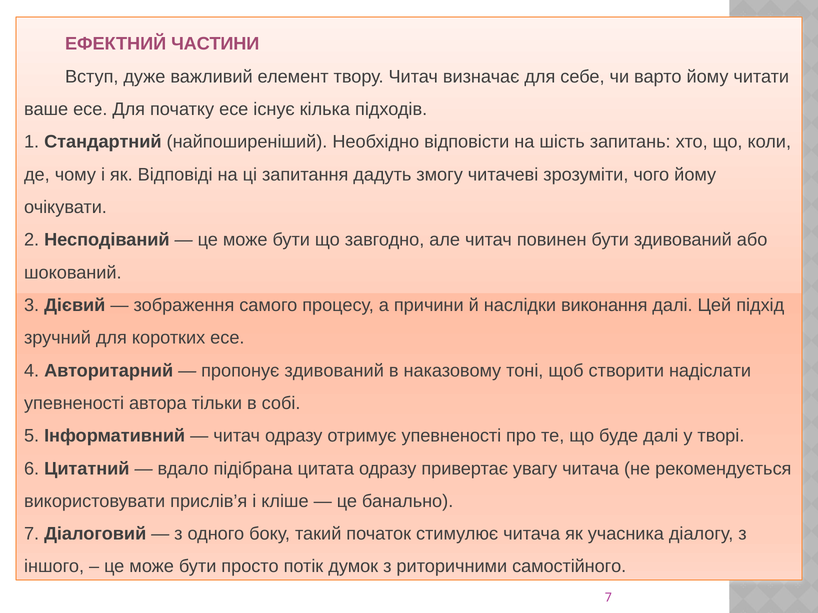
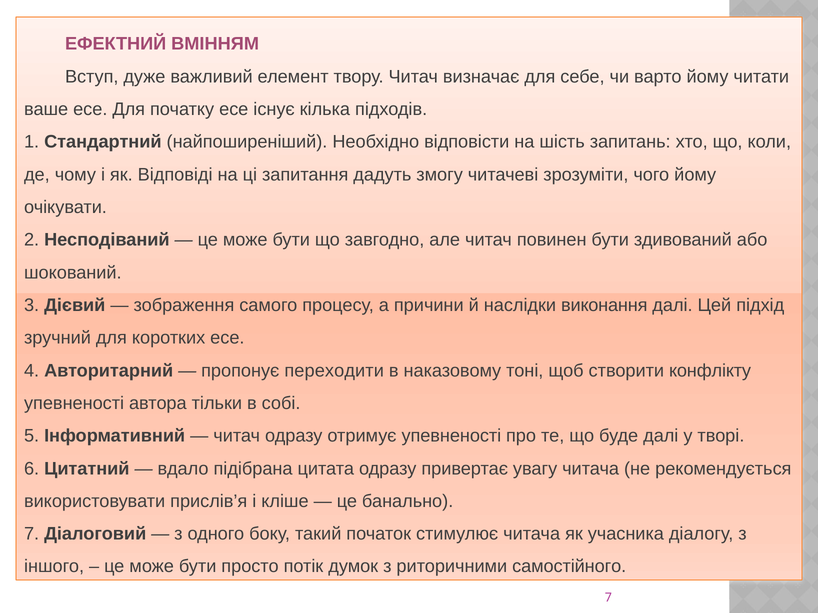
ЧАСТИНИ: ЧАСТИНИ -> ВМІННЯМ
пропонує здивований: здивований -> переходити
надіслати: надіслати -> конфлікту
